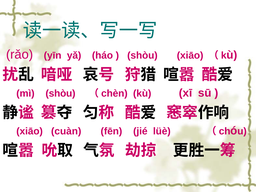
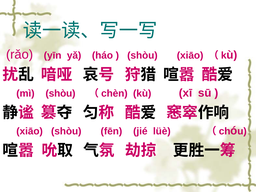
xiāo cuàn: cuàn -> shòu
